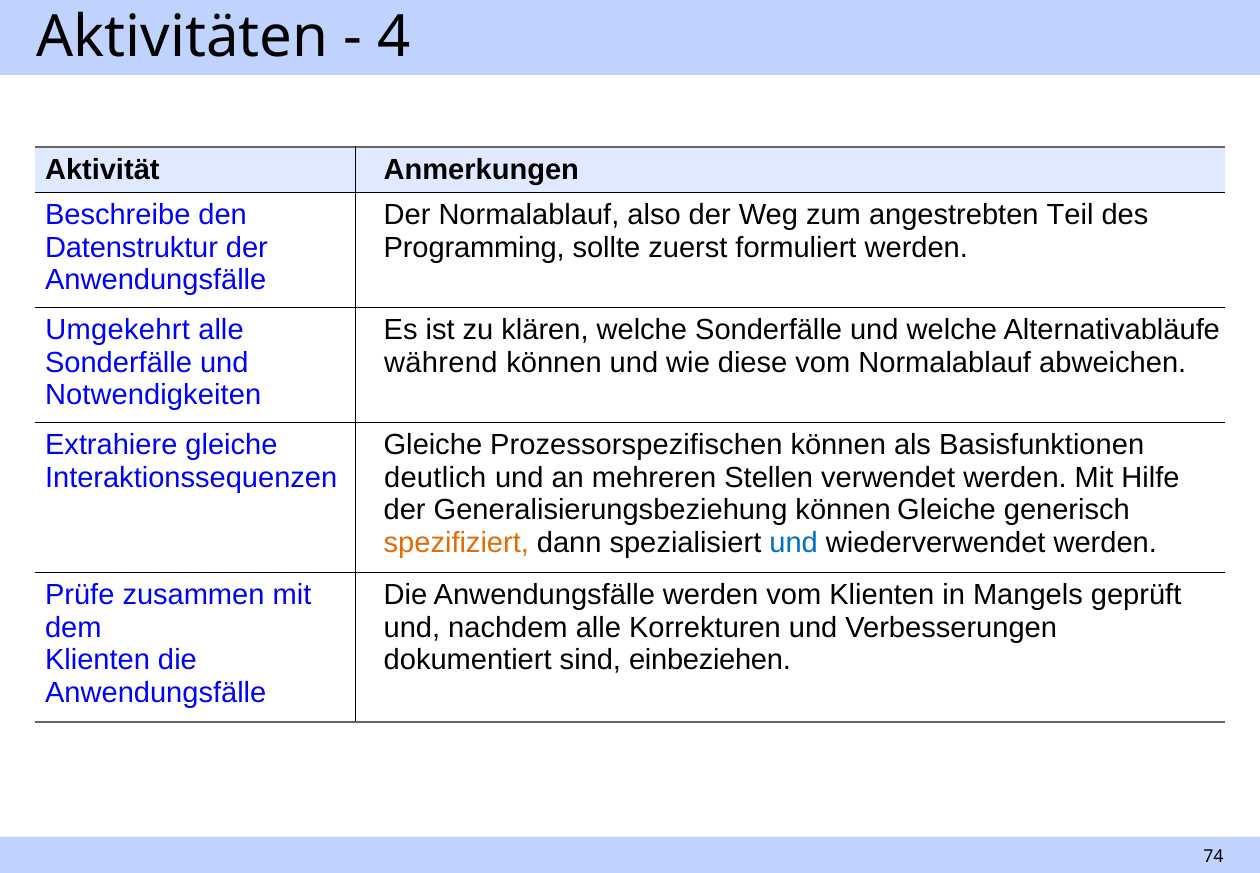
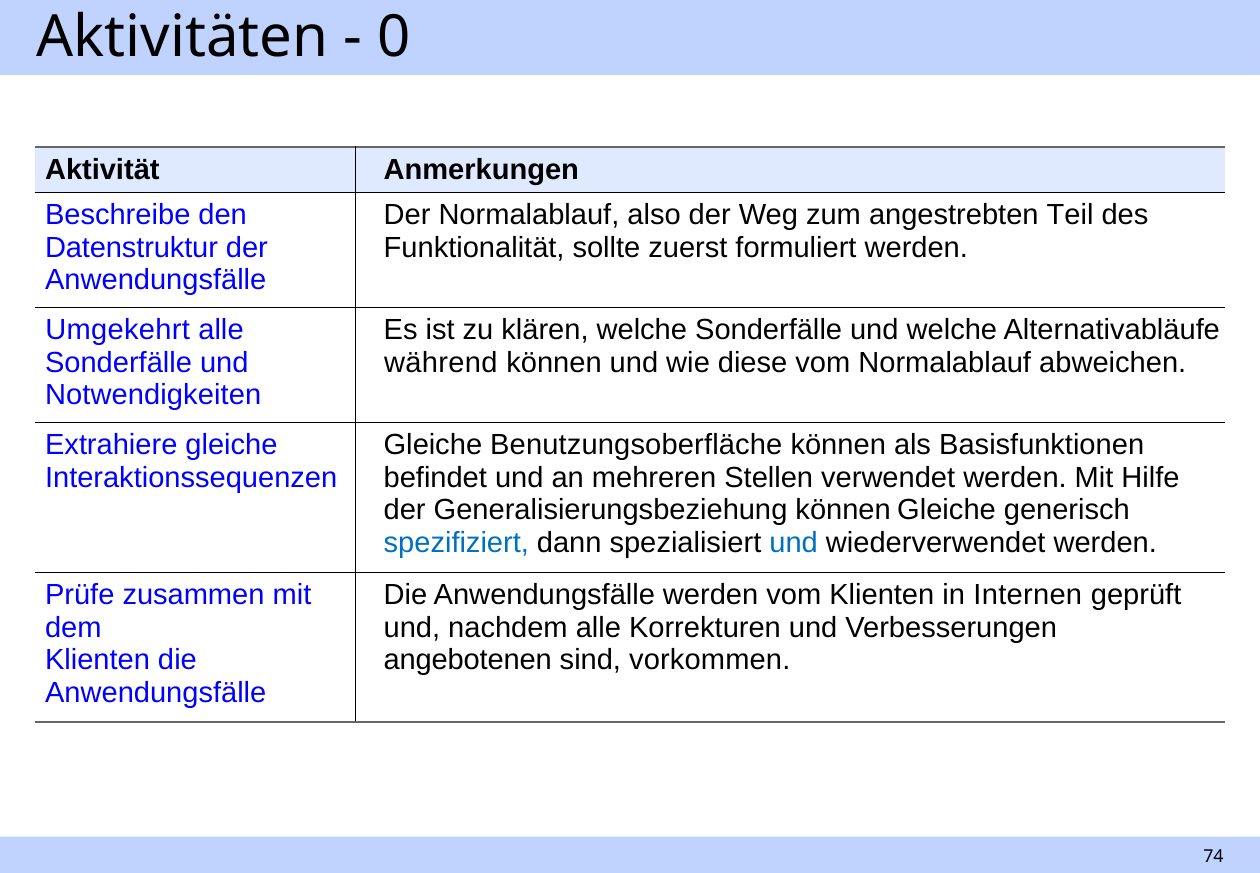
4: 4 -> 0
Programming: Programming -> Funktionalität
Prozessorspezifischen: Prozessorspezifischen -> Benutzungsoberfläche
deutlich: deutlich -> befindet
spezifiziert colour: orange -> blue
Mangels: Mangels -> Internen
dokumentiert: dokumentiert -> angebotenen
einbeziehen: einbeziehen -> vorkommen
